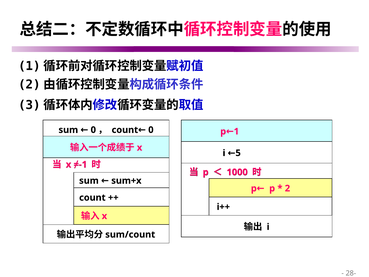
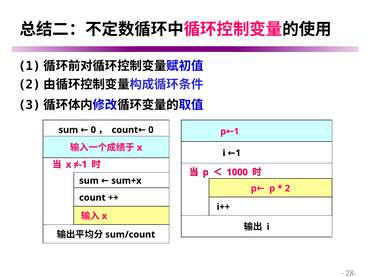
i 5: 5 -> 1
